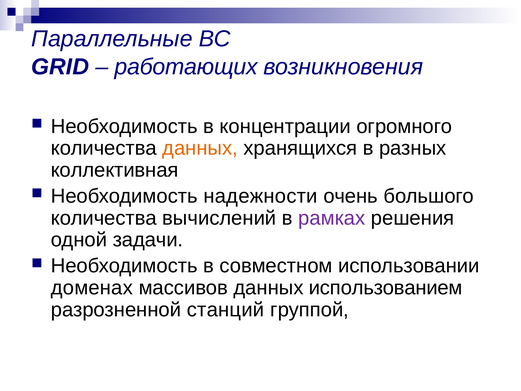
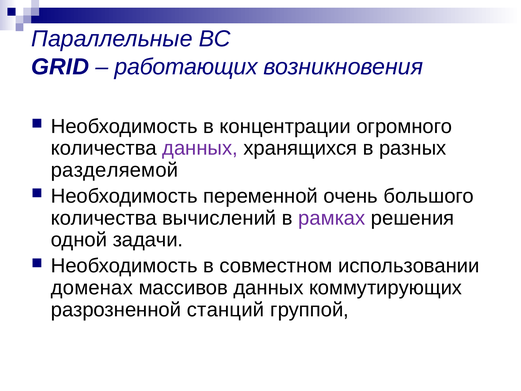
данных at (200, 148) colour: orange -> purple
коллективная: коллективная -> разделяемой
надежности: надежности -> переменной
использованием: использованием -> коммутирующих
